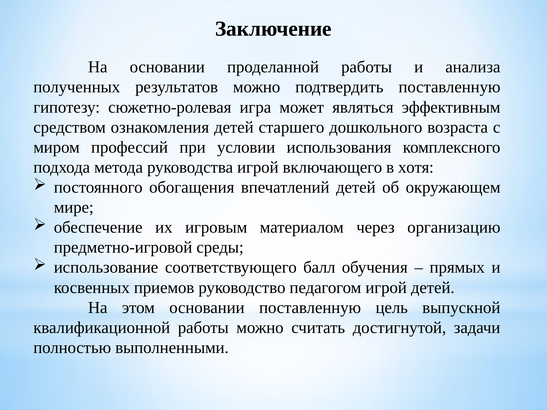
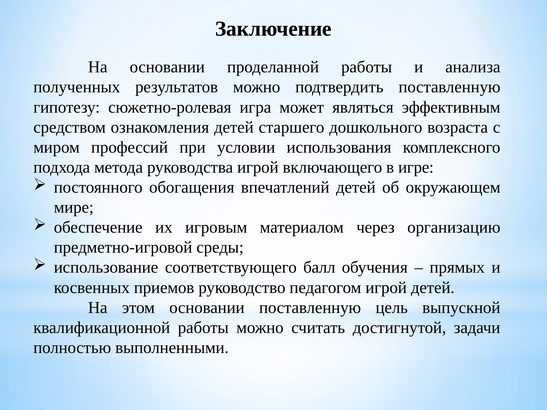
хотя: хотя -> игре
